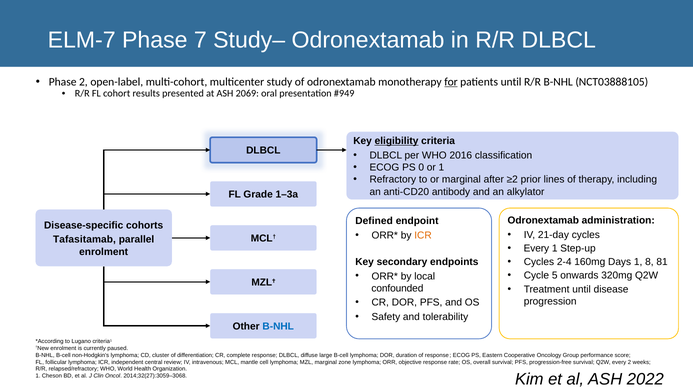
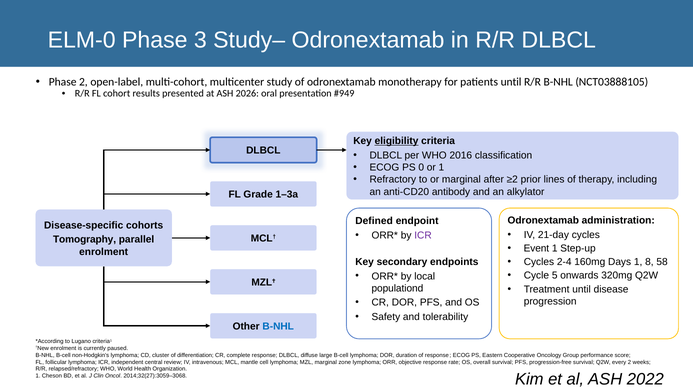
ELM-7: ELM-7 -> ELM-0
7: 7 -> 3
for underline: present -> none
2069: 2069 -> 2026
ICR at (423, 235) colour: orange -> purple
Tafasitamab: Tafasitamab -> Tomography
Every at (536, 248): Every -> Event
81: 81 -> 58
confounded: confounded -> populationd
